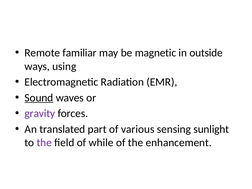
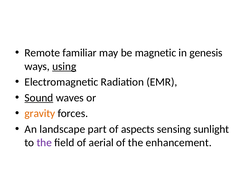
outside: outside -> genesis
using underline: none -> present
gravity colour: purple -> orange
translated: translated -> landscape
various: various -> aspects
while: while -> aerial
